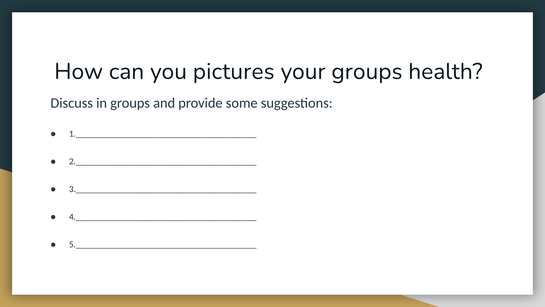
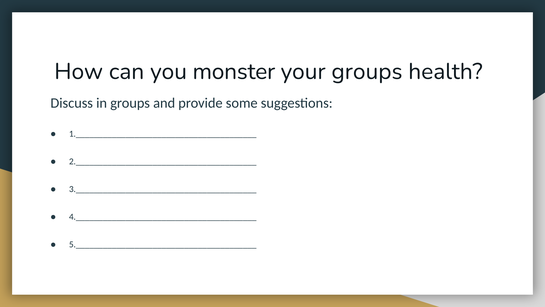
pictures: pictures -> monster
